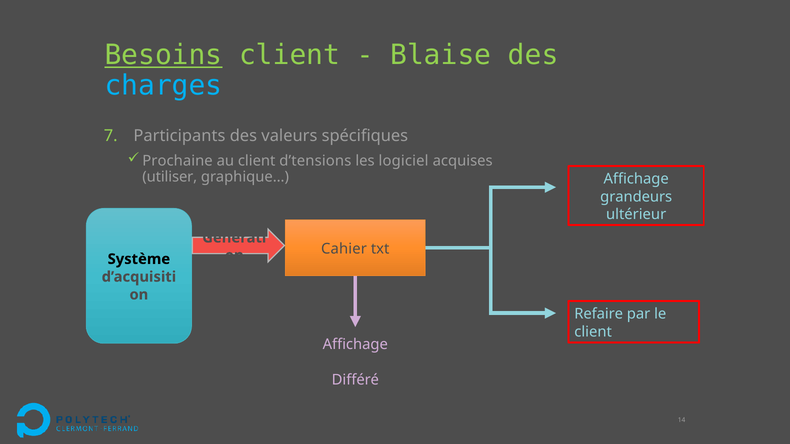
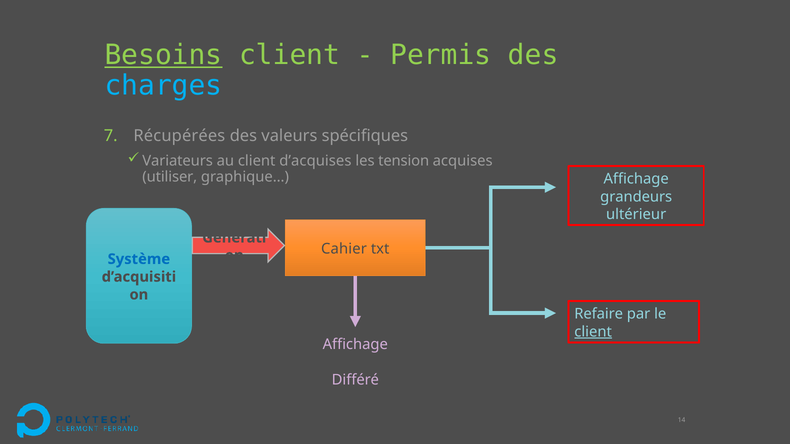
Blaise: Blaise -> Permis
Participants: Participants -> Récupérées
Prochaine: Prochaine -> Variateurs
d’tensions: d’tensions -> d’acquises
logiciel: logiciel -> tension
Système colour: black -> blue
client at (593, 332) underline: none -> present
